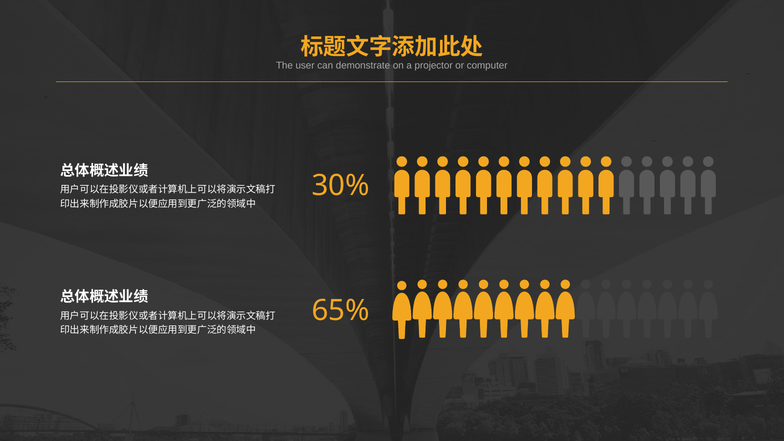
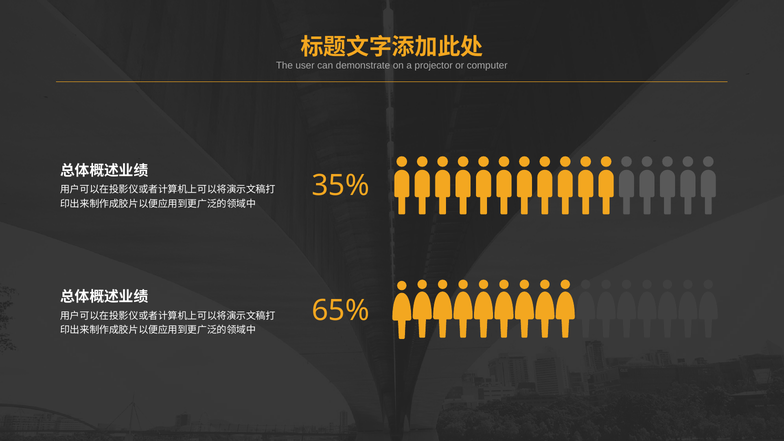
30%: 30% -> 35%
